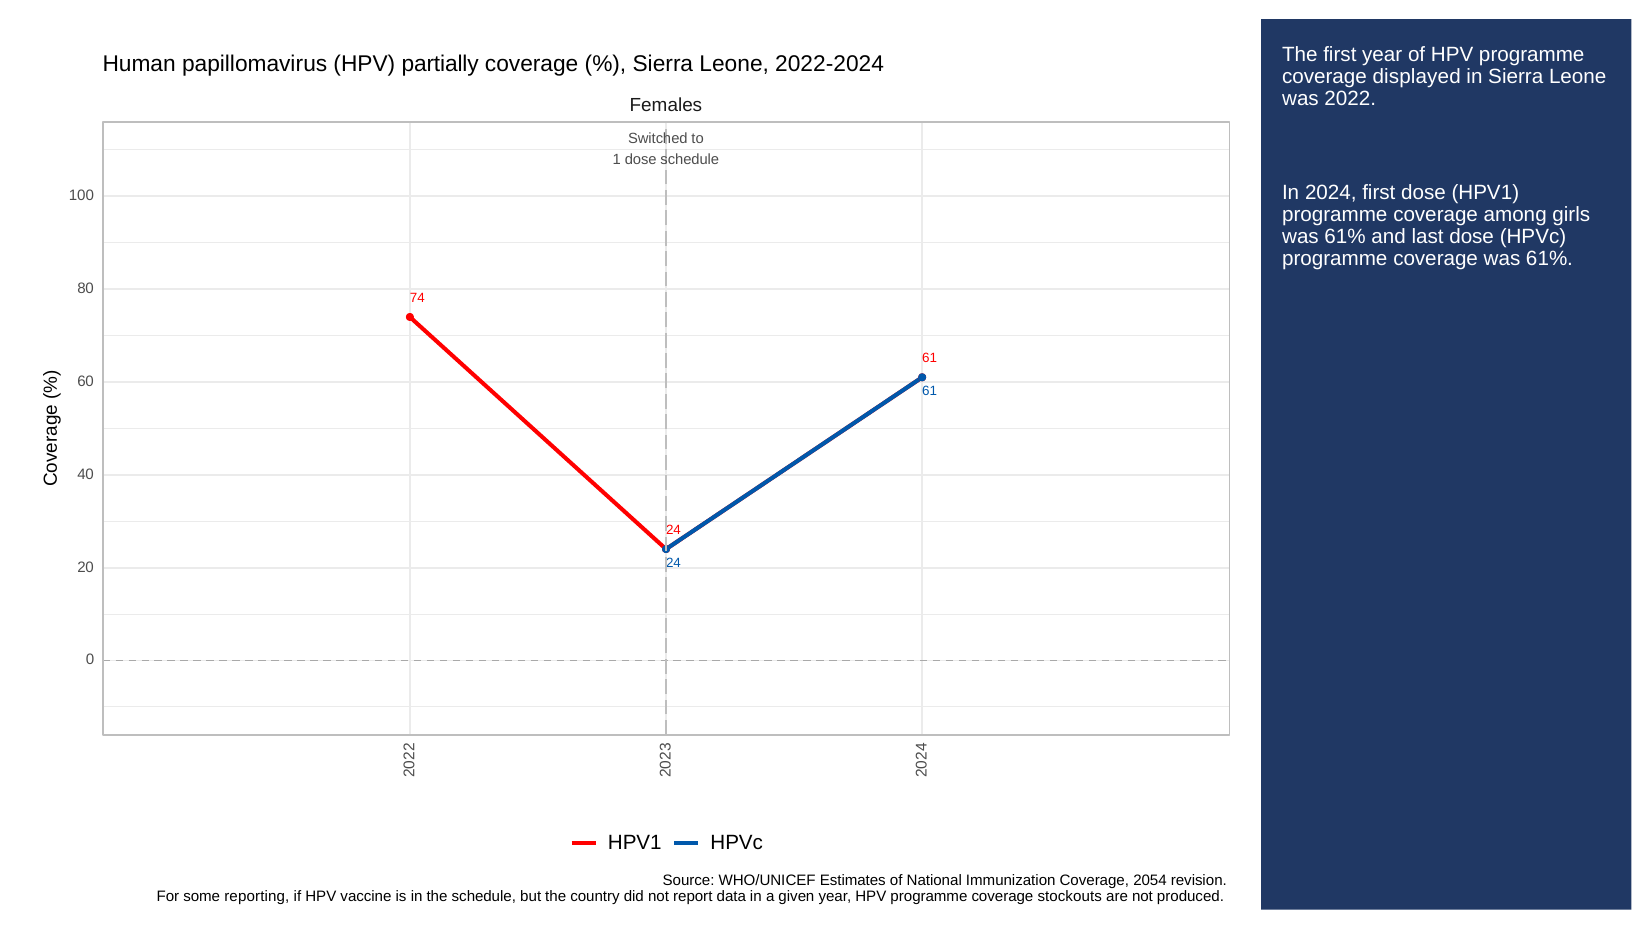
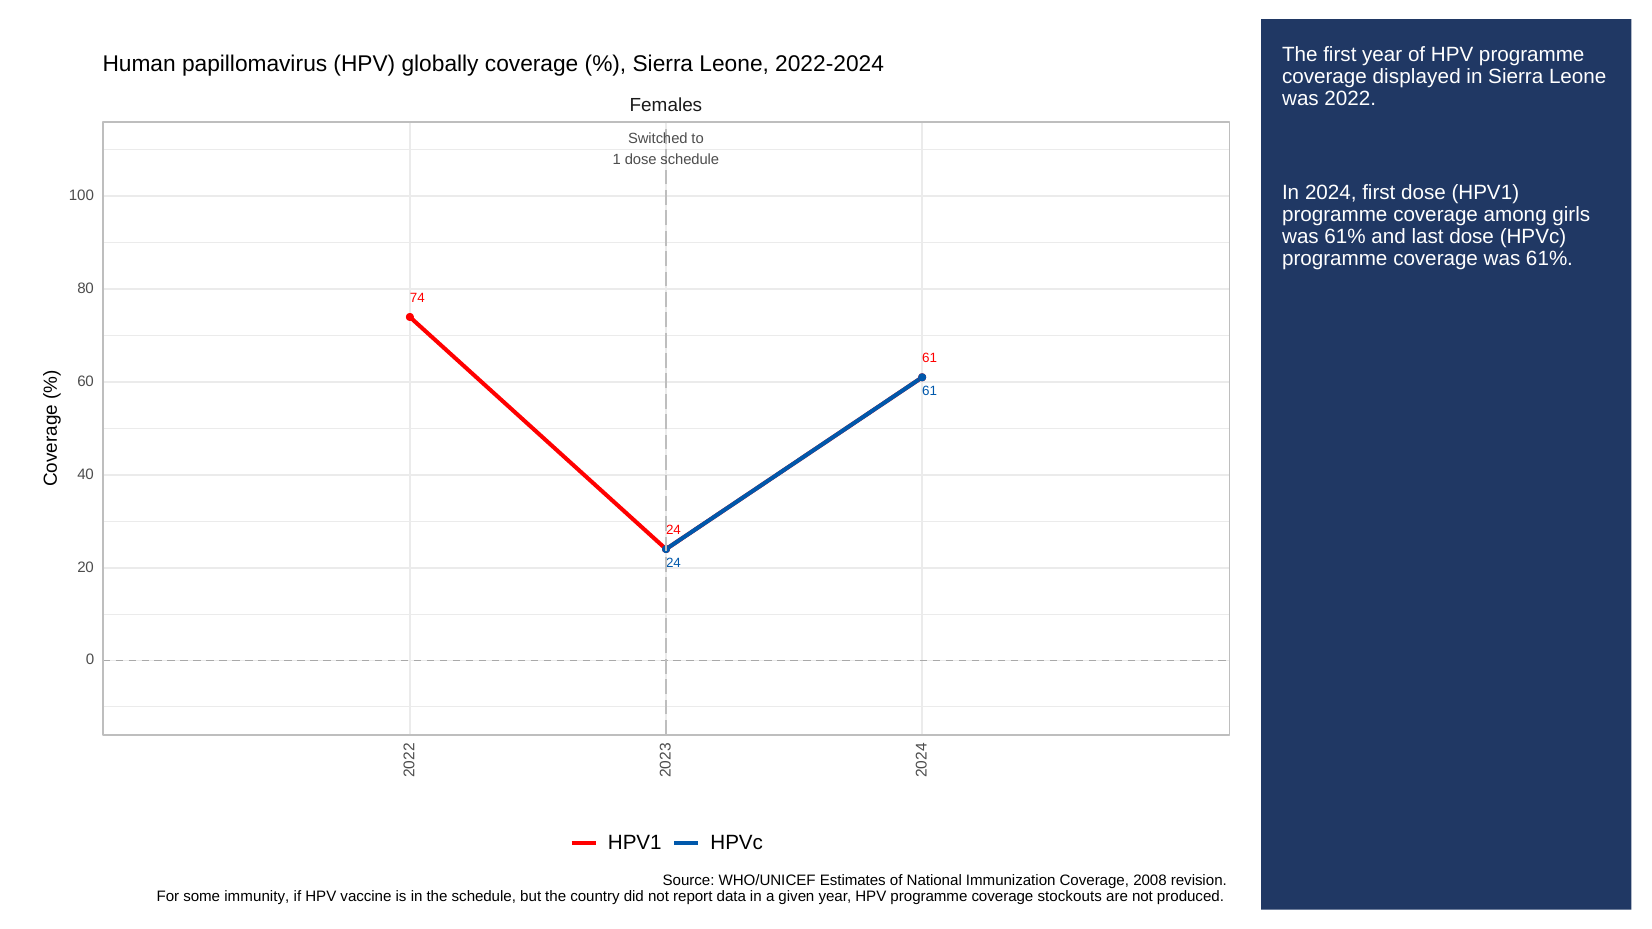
partially: partially -> globally
2054: 2054 -> 2008
reporting: reporting -> immunity
